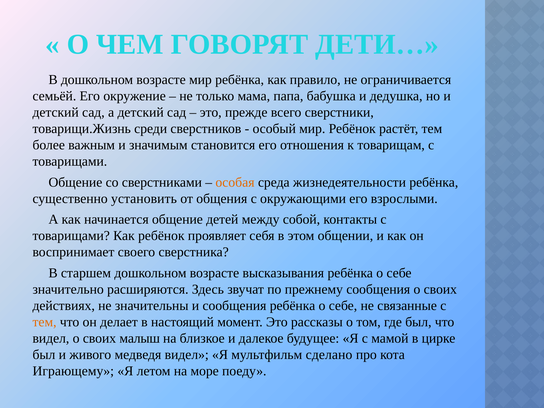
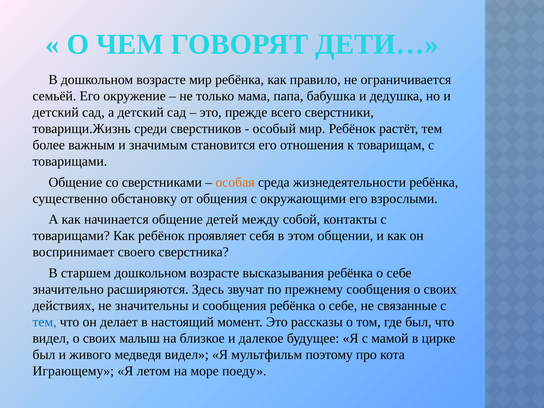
установить: установить -> обстановку
тем at (45, 322) colour: orange -> blue
сделано: сделано -> поэтому
